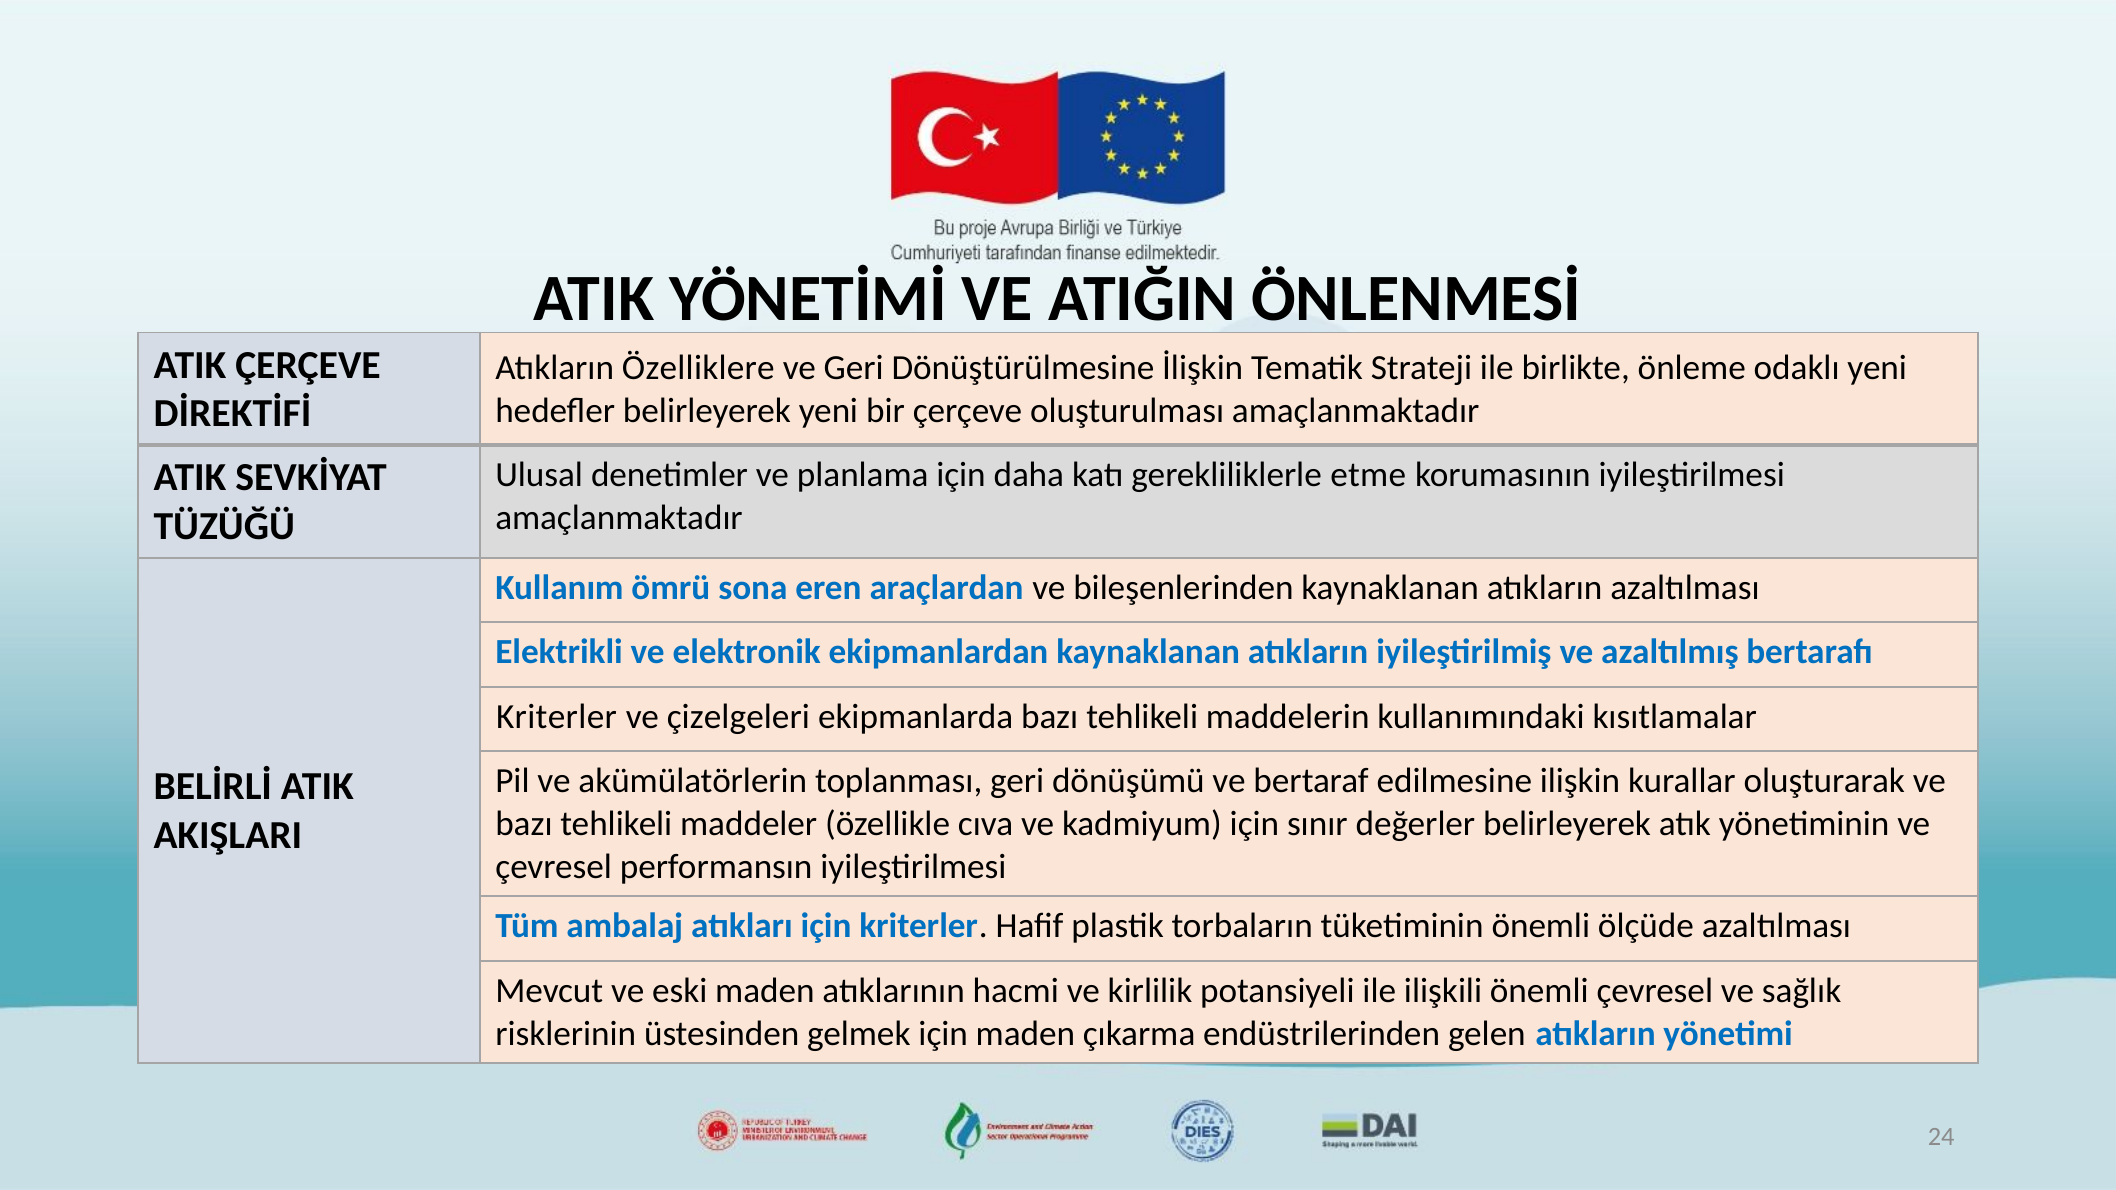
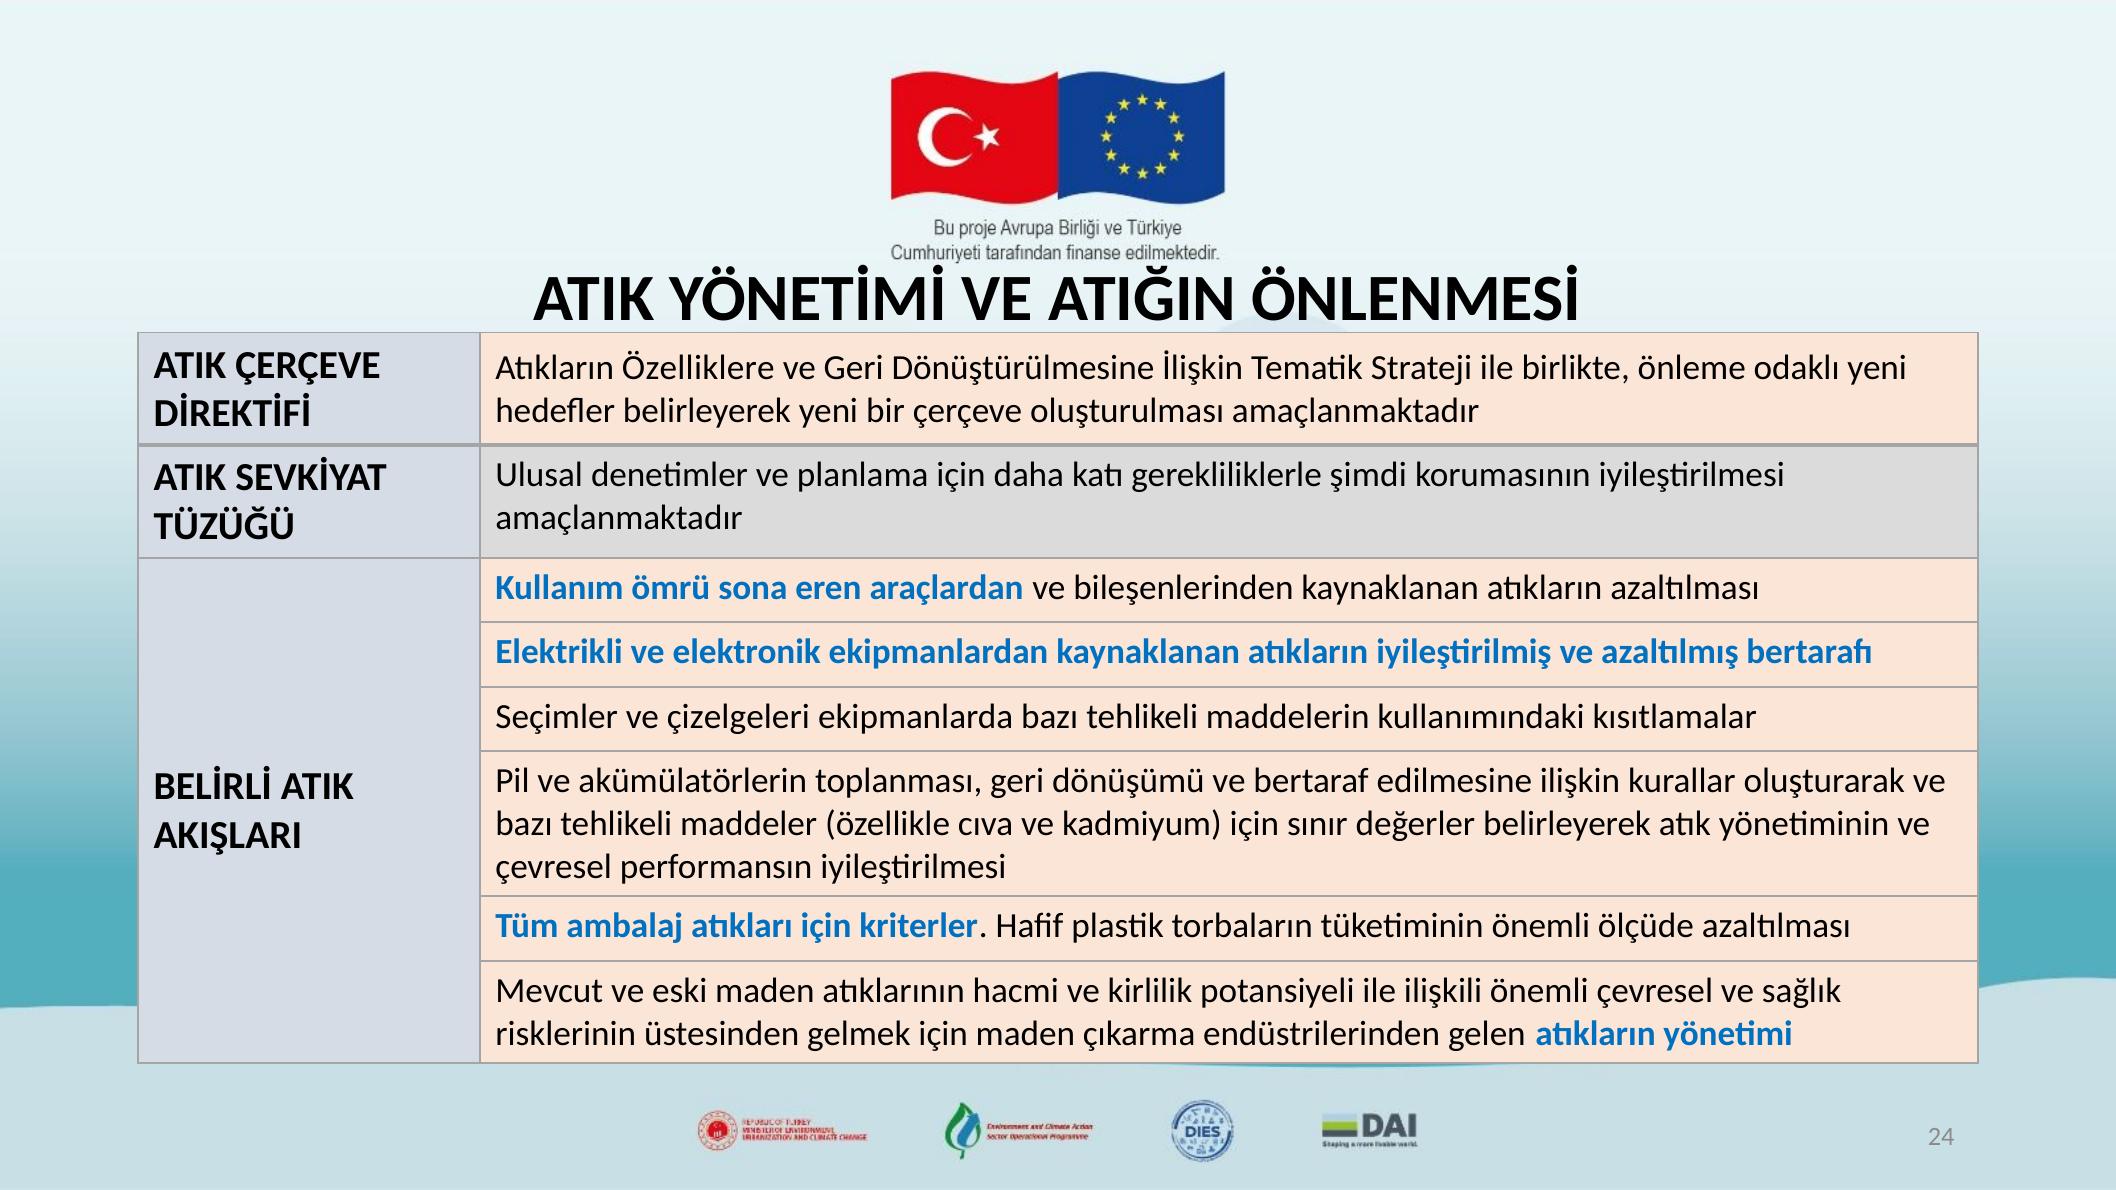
etme: etme -> şimdi
Kriterler at (556, 717): Kriterler -> Seçimler
